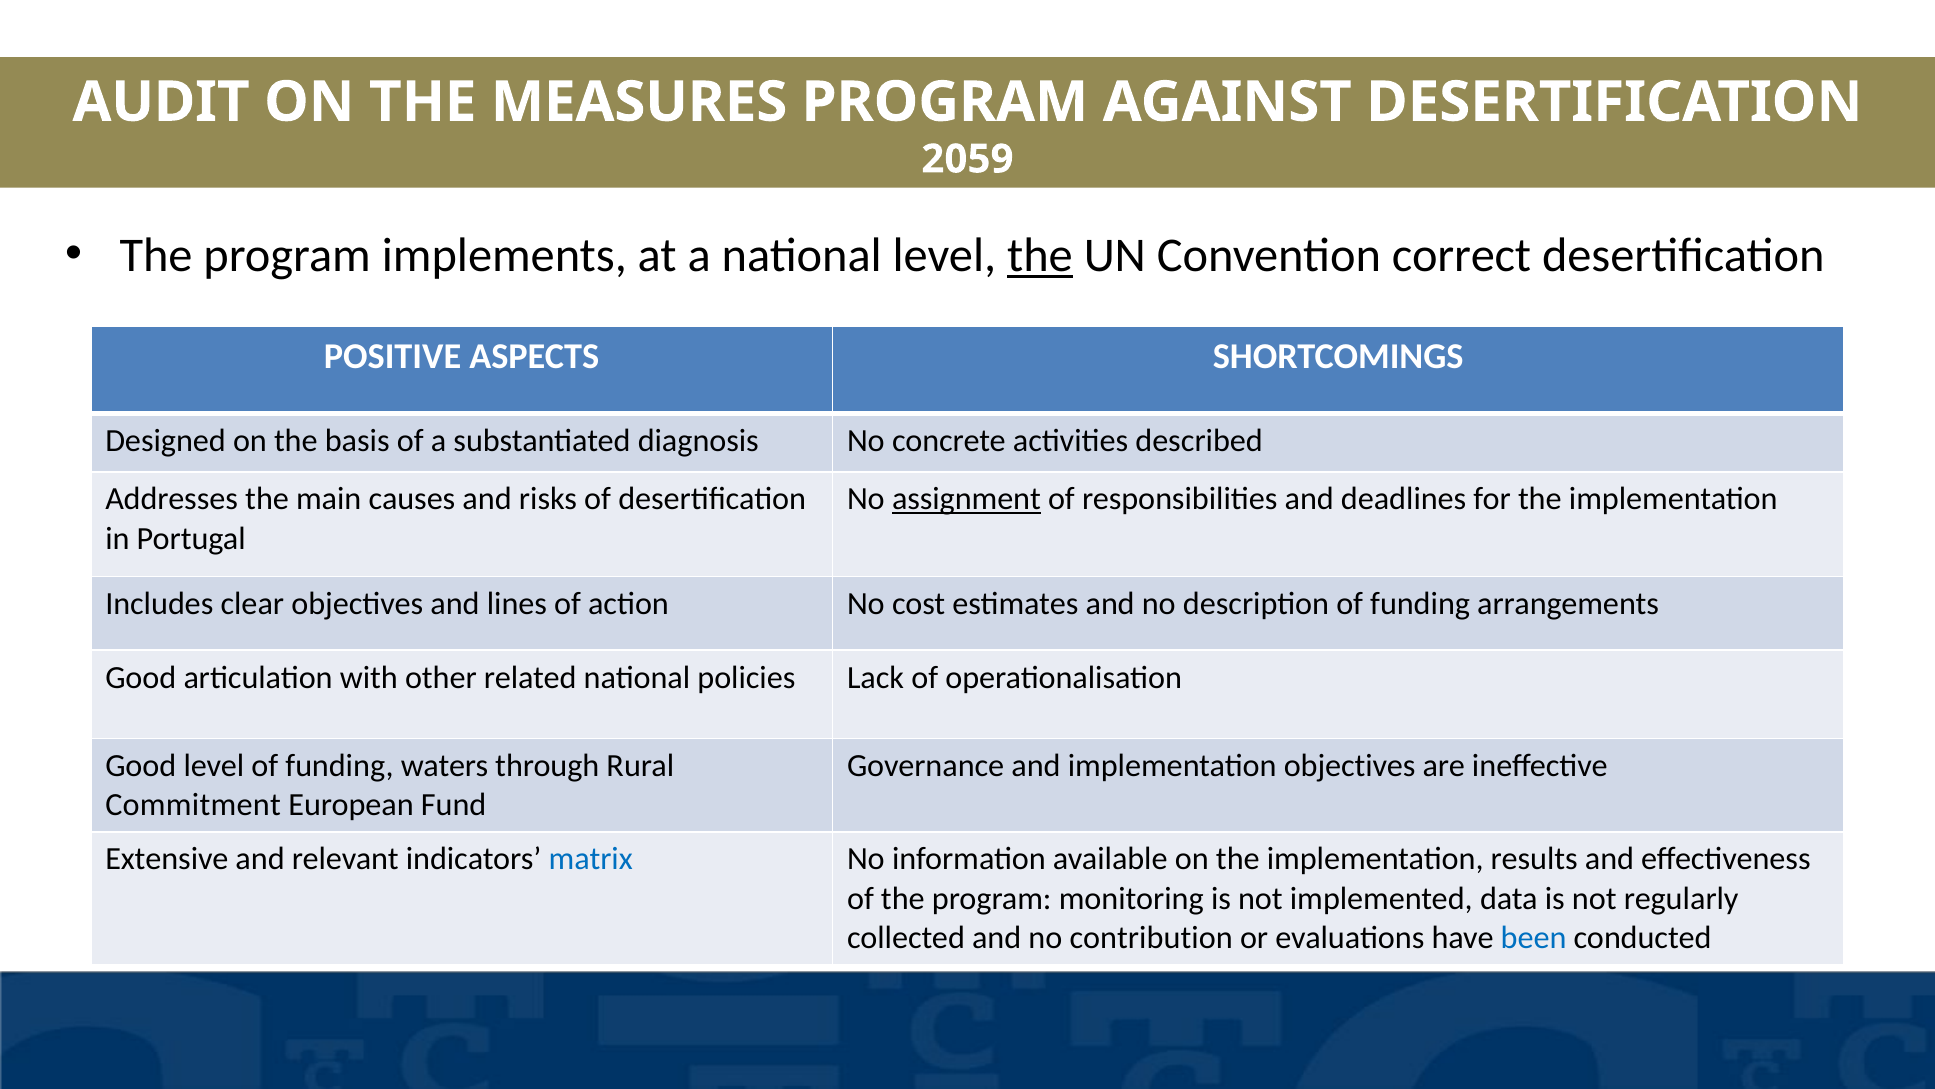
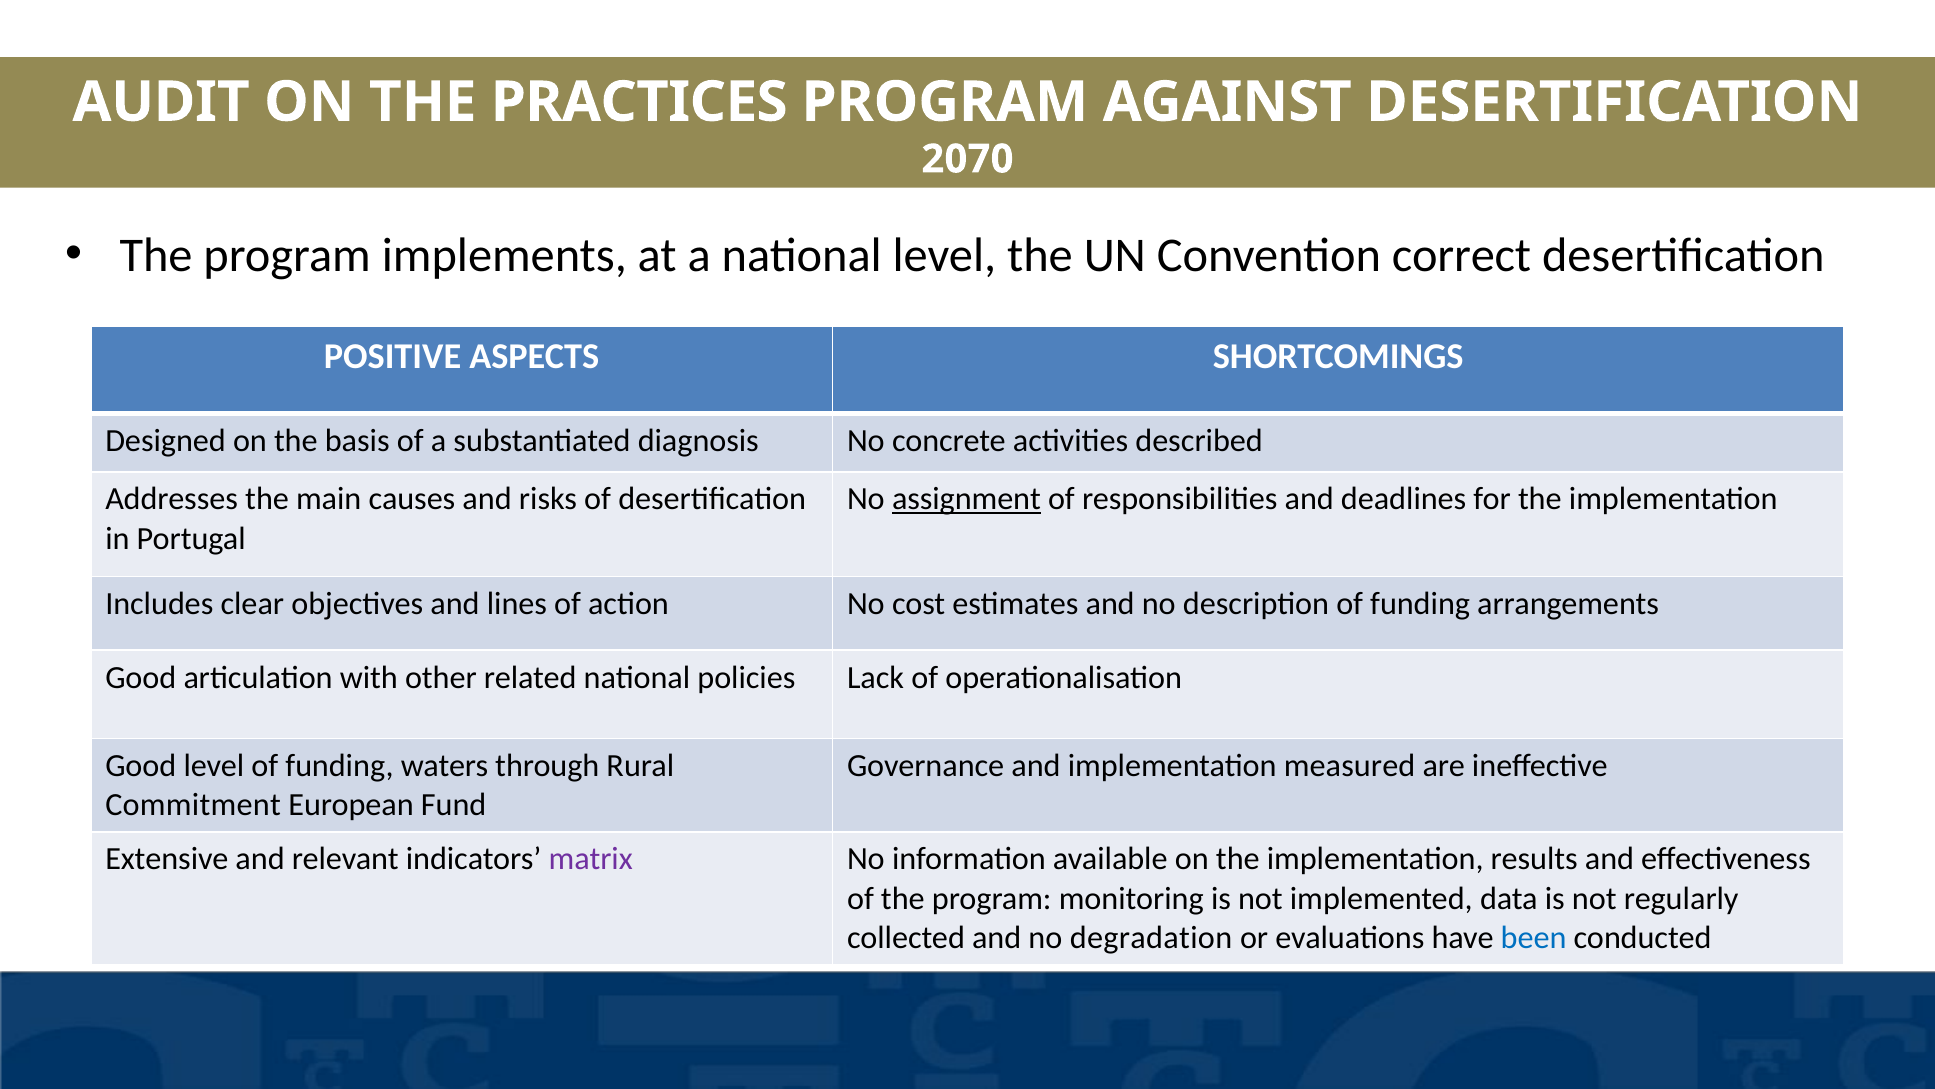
MEASURES: MEASURES -> PRACTICES
2059: 2059 -> 2070
the at (1040, 255) underline: present -> none
implementation objectives: objectives -> measured
matrix colour: blue -> purple
contribution: contribution -> degradation
